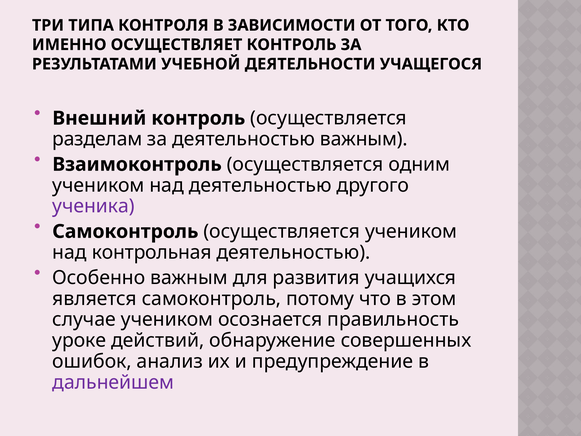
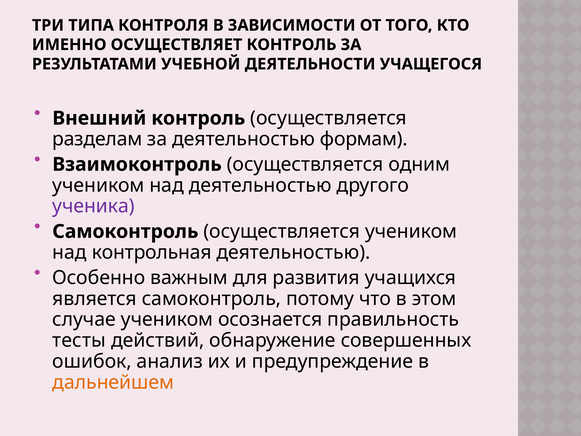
деятельностью важным: важным -> формам
уроке: уроке -> тесты
дальнейшем colour: purple -> orange
